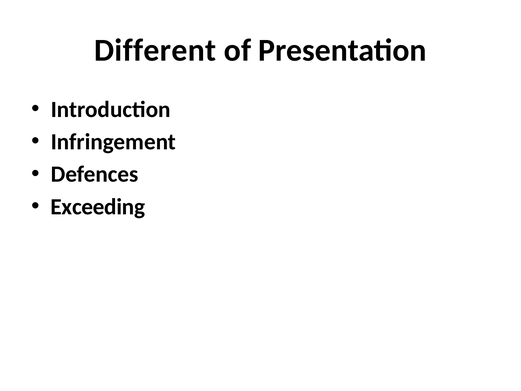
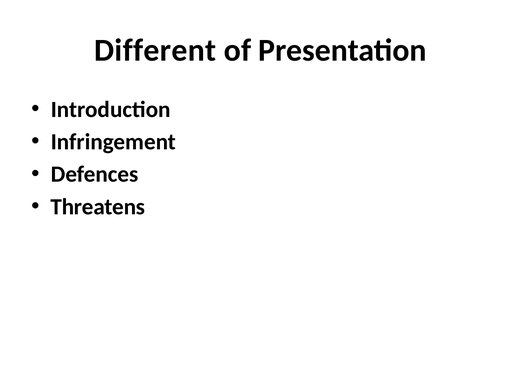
Exceeding: Exceeding -> Threatens
